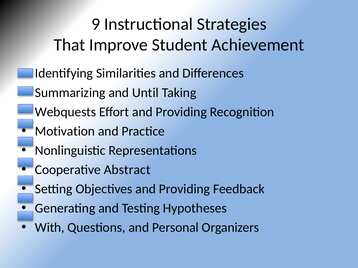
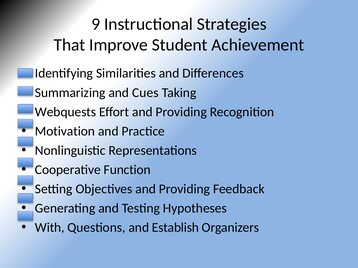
Until: Until -> Cues
Abstract: Abstract -> Function
Personal: Personal -> Establish
